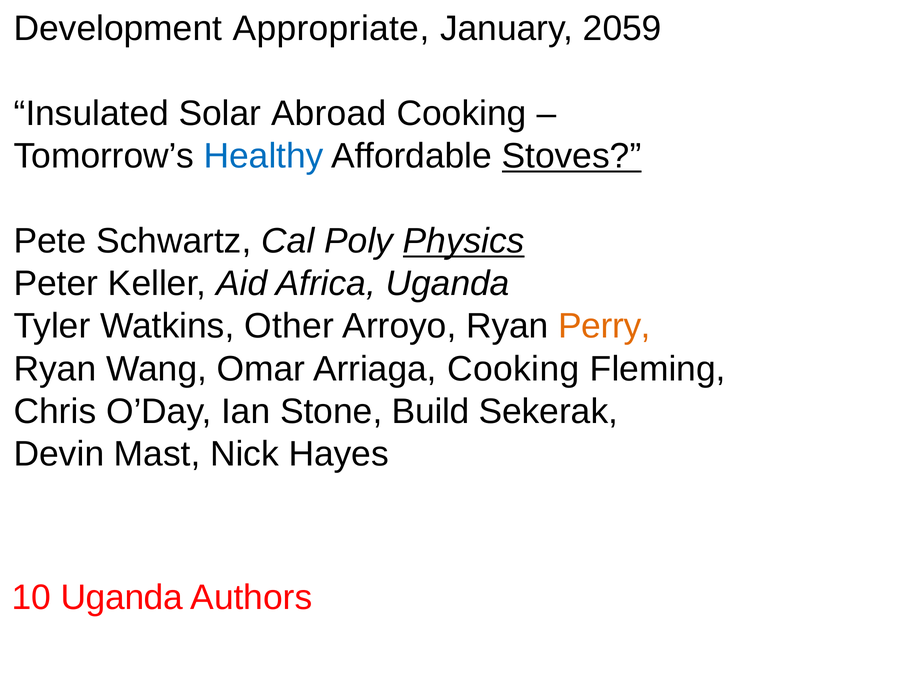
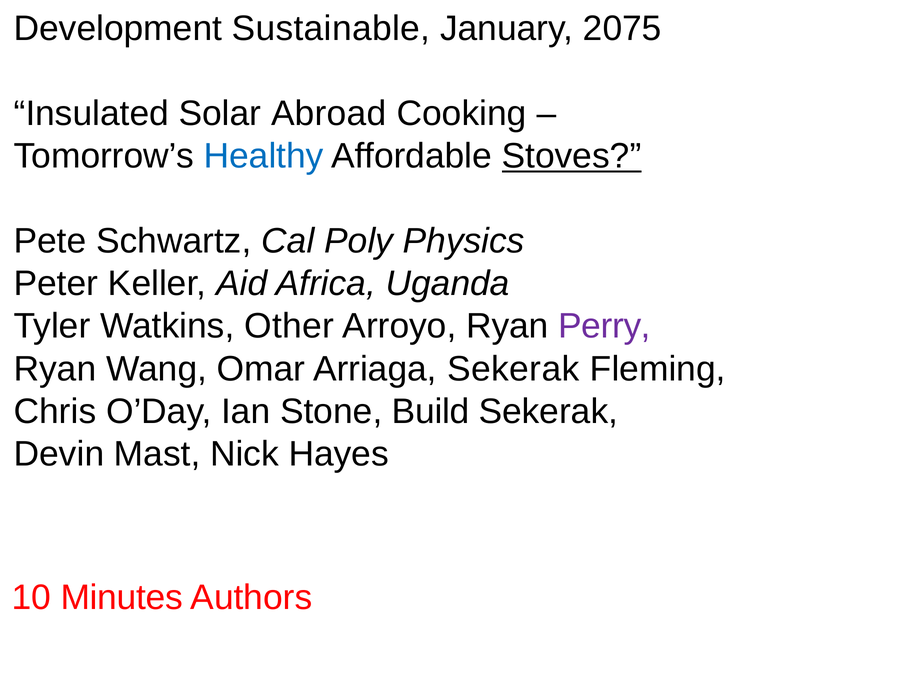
Appropriate: Appropriate -> Sustainable
2059: 2059 -> 2075
Physics underline: present -> none
Perry colour: orange -> purple
Arriaga Cooking: Cooking -> Sekerak
10 Uganda: Uganda -> Minutes
